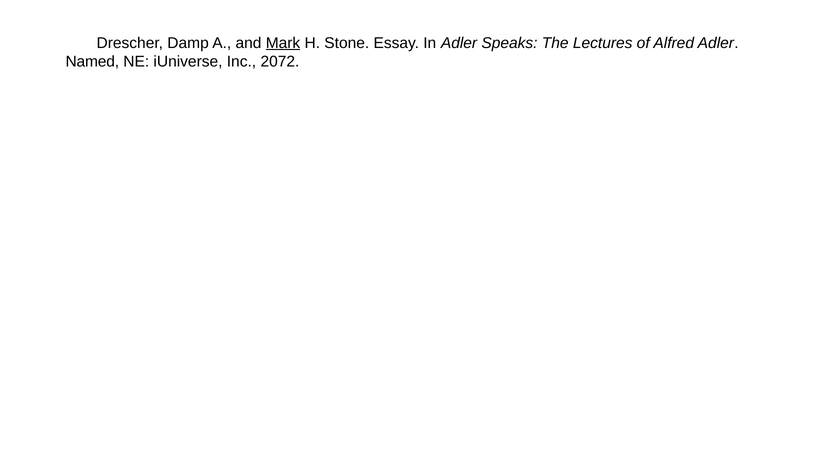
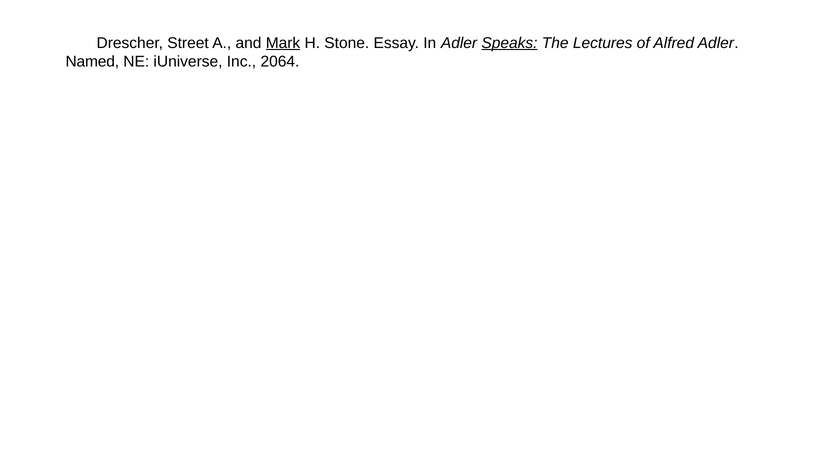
Damp: Damp -> Street
Speaks underline: none -> present
2072: 2072 -> 2064
